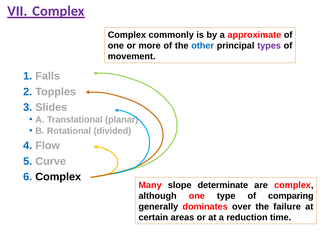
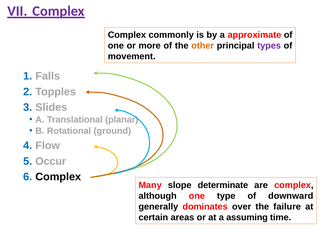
other colour: blue -> orange
divided: divided -> ground
Curve: Curve -> Occur
comparing: comparing -> downward
reduction: reduction -> assuming
